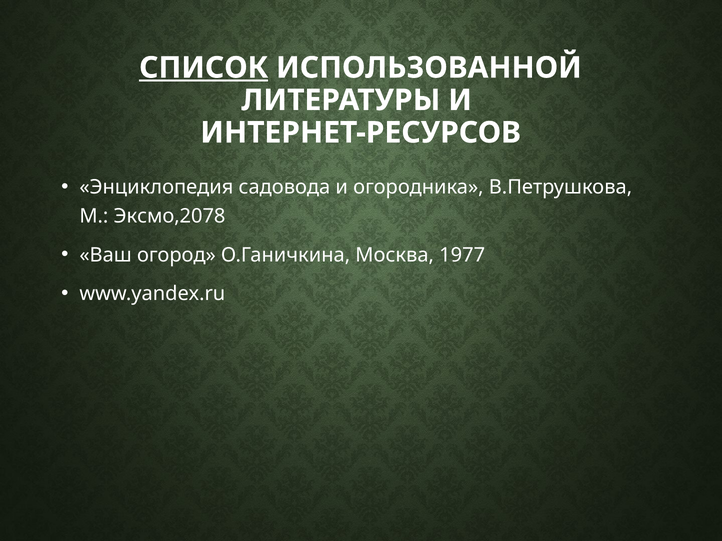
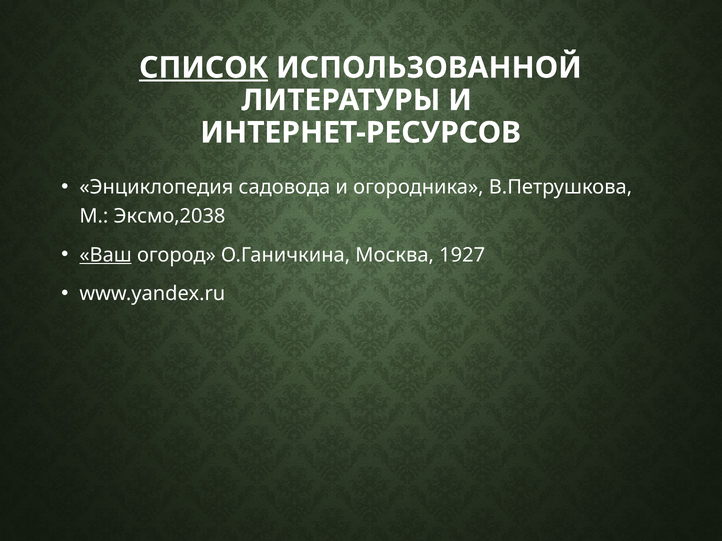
Эксмо,2078: Эксмо,2078 -> Эксмо,2038
Ваш underline: none -> present
1977: 1977 -> 1927
